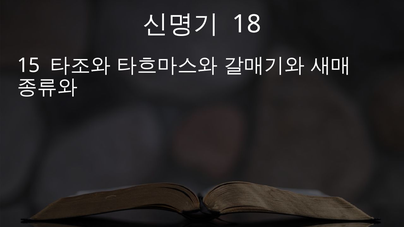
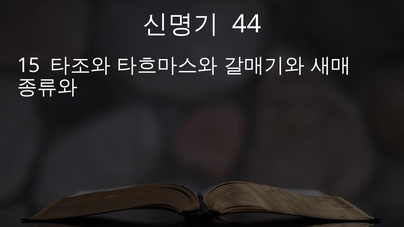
18: 18 -> 44
